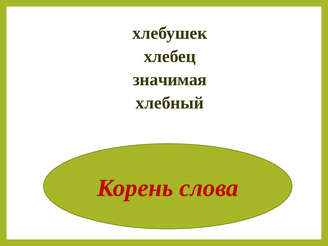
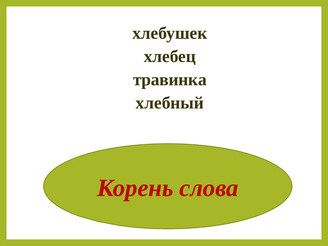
значимая: значимая -> травинка
